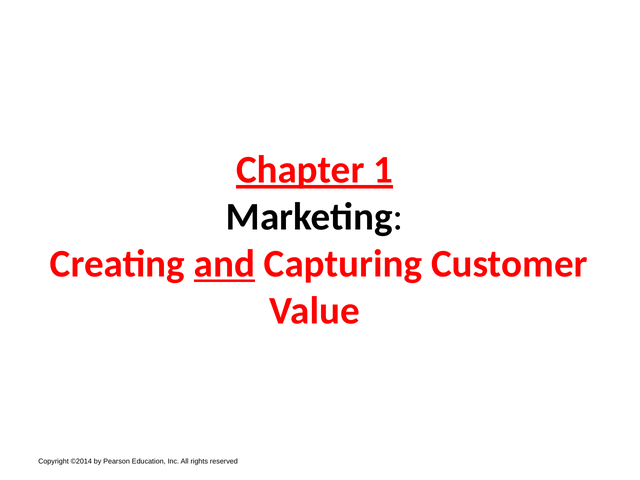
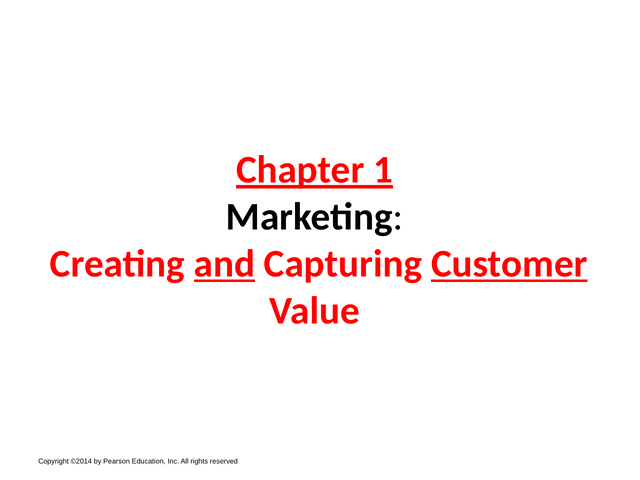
Customer underline: none -> present
